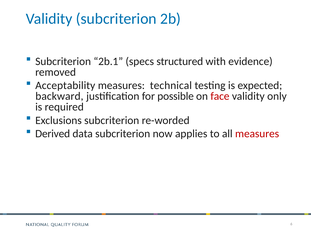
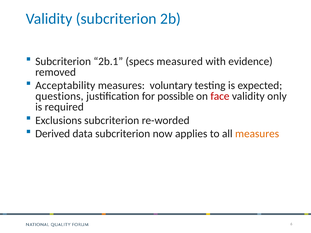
structured: structured -> measured
technical: technical -> voluntary
backward: backward -> questions
measures at (257, 134) colour: red -> orange
